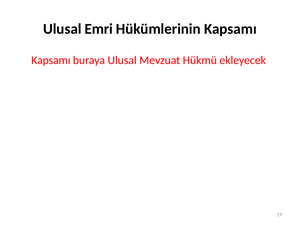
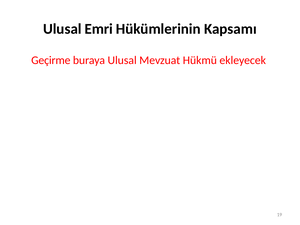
Kapsamı at (51, 60): Kapsamı -> Geçirme
